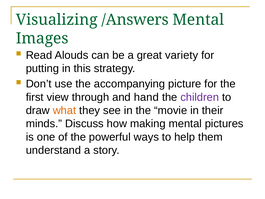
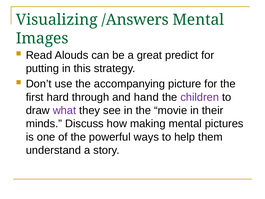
variety: variety -> predict
view: view -> hard
what colour: orange -> purple
